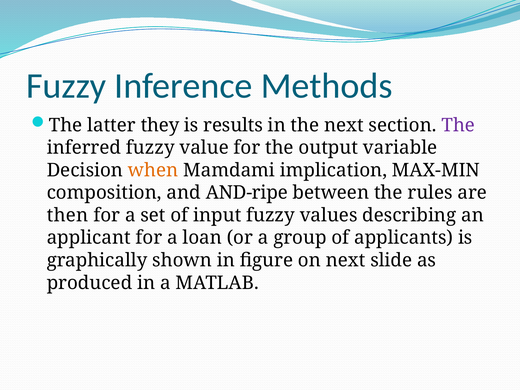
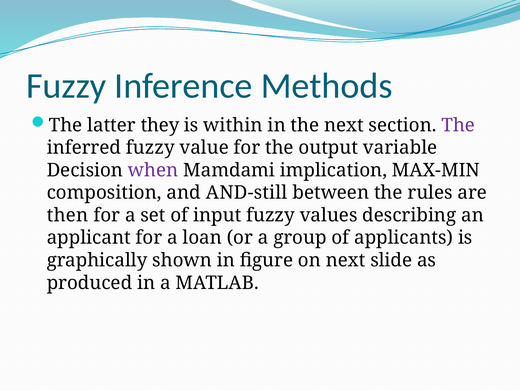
results: results -> within
when colour: orange -> purple
AND-ripe: AND-ripe -> AND-still
